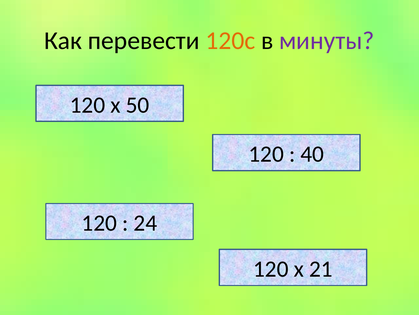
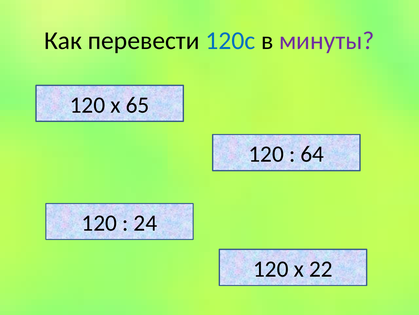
120с colour: orange -> blue
50: 50 -> 65
40: 40 -> 64
21: 21 -> 22
